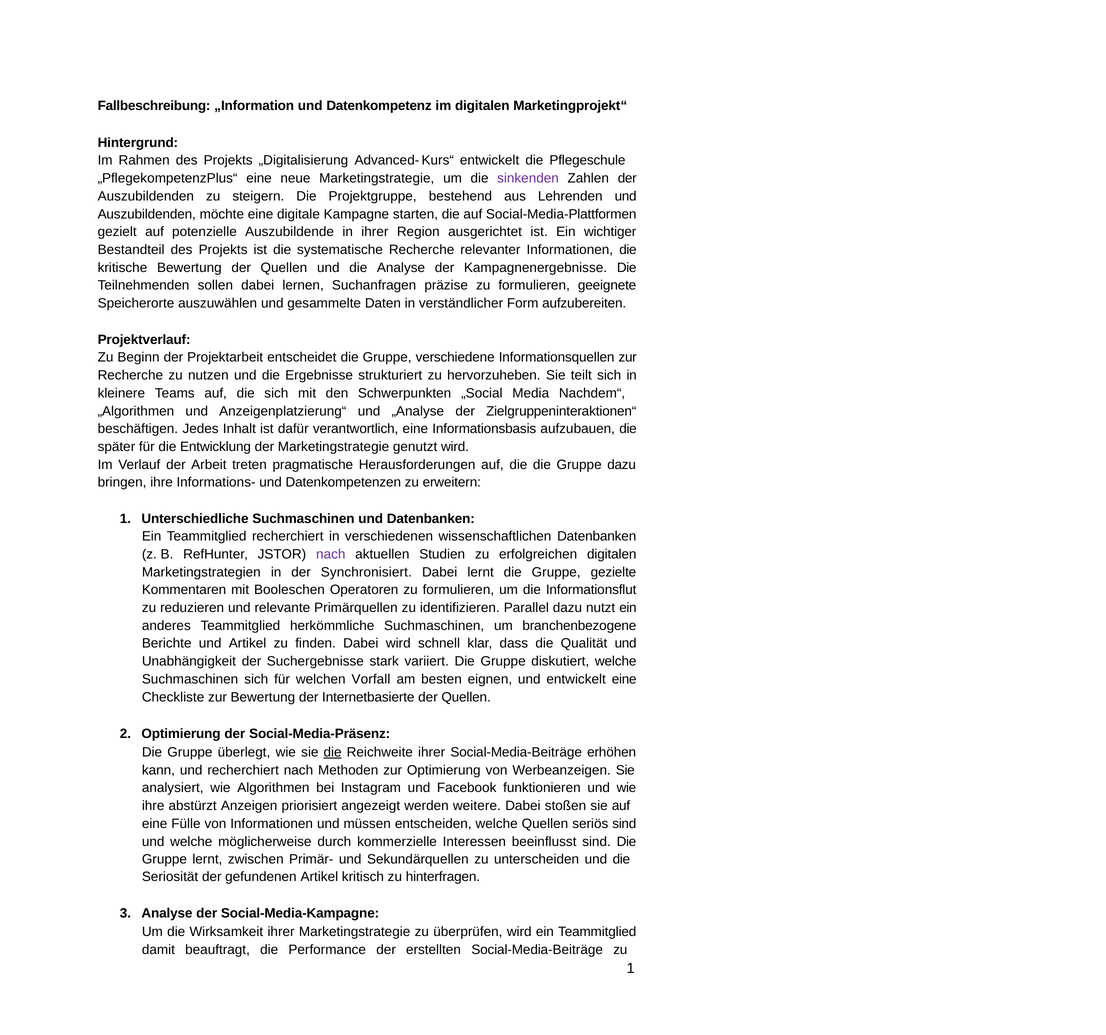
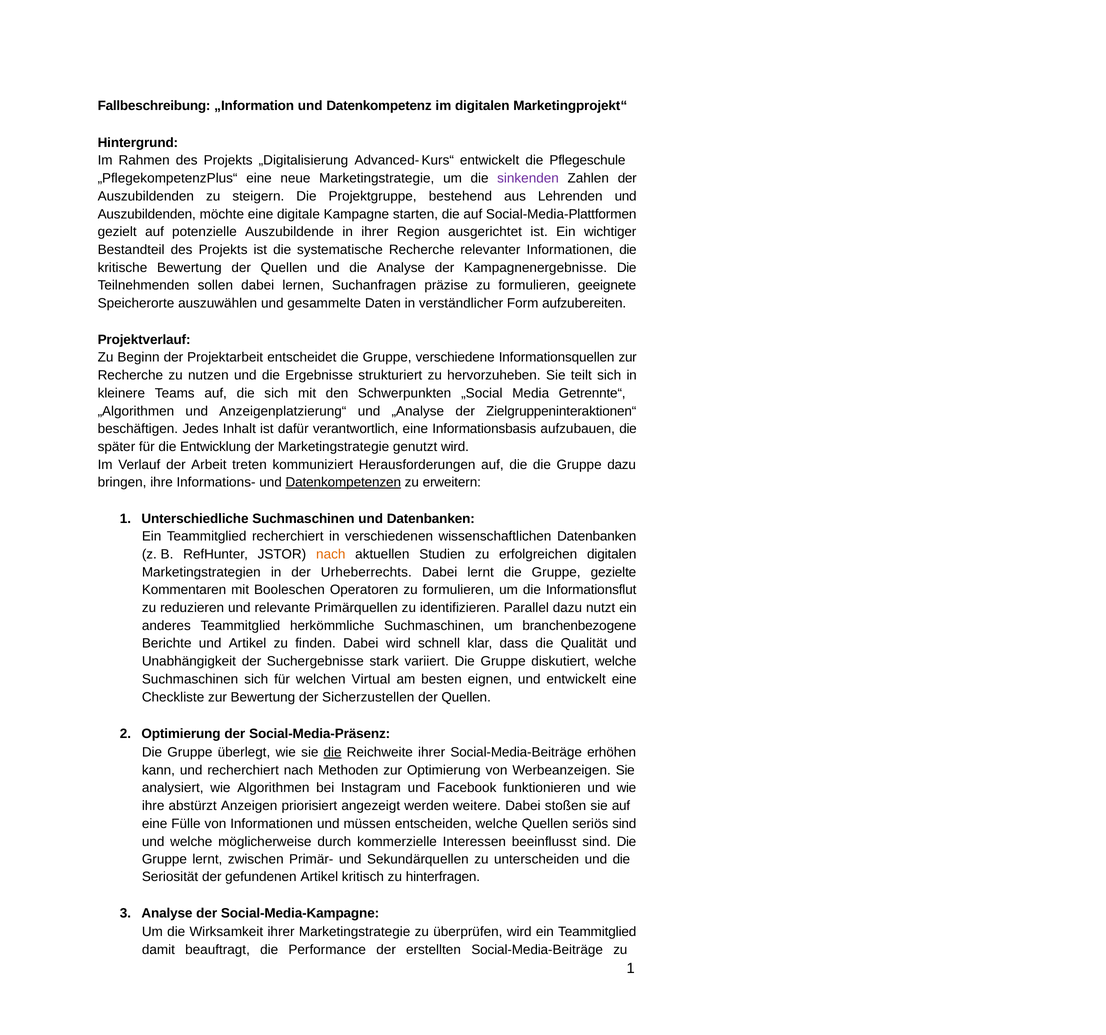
Nachdem“: Nachdem“ -> Getrennte“
pragmatische: pragmatische -> kommuniziert
Datenkompetenzen underline: none -> present
nach at (331, 554) colour: purple -> orange
Synchronisiert: Synchronisiert -> Urheberrechts
Vorfall: Vorfall -> Virtual
Internetbasierte: Internetbasierte -> Sicherzustellen
